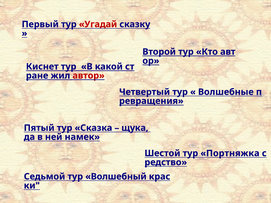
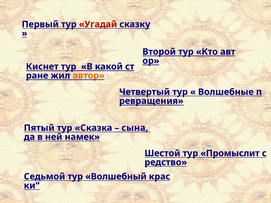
автор colour: red -> orange
щука: щука -> сына
Портняжка: Портняжка -> Промыслит
